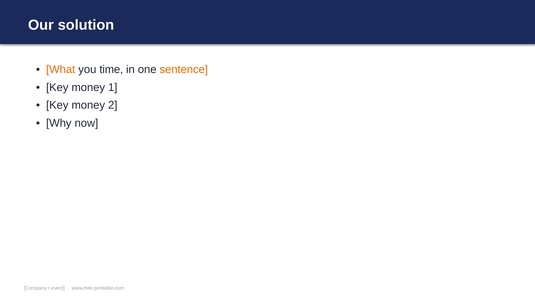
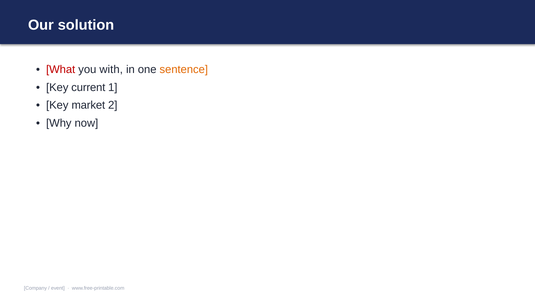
What colour: orange -> red
time: time -> with
money at (88, 87): money -> current
money at (88, 105): money -> market
